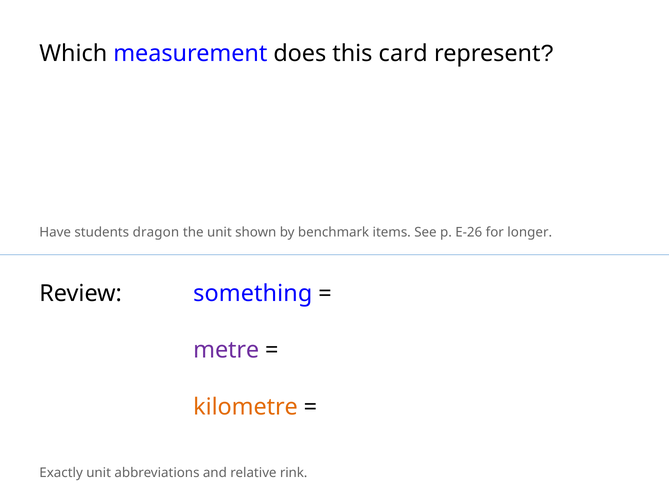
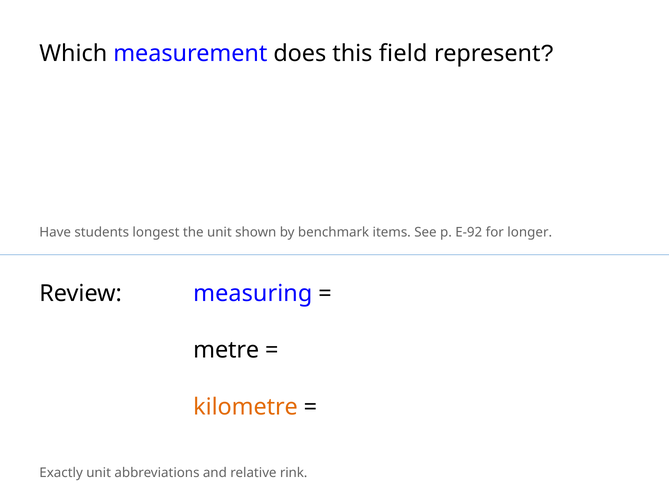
card: card -> field
dragon: dragon -> longest
E-26: E-26 -> E-92
something: something -> measuring
metre colour: purple -> black
